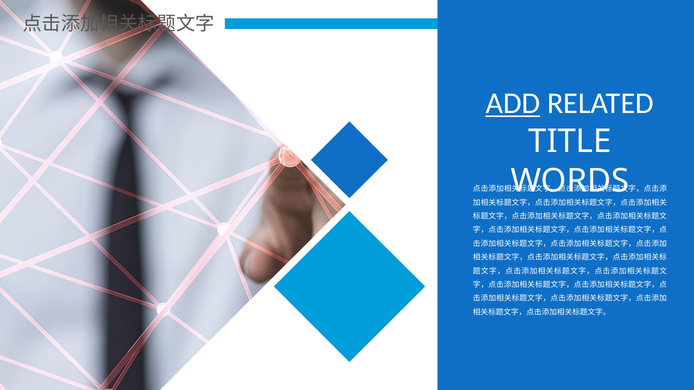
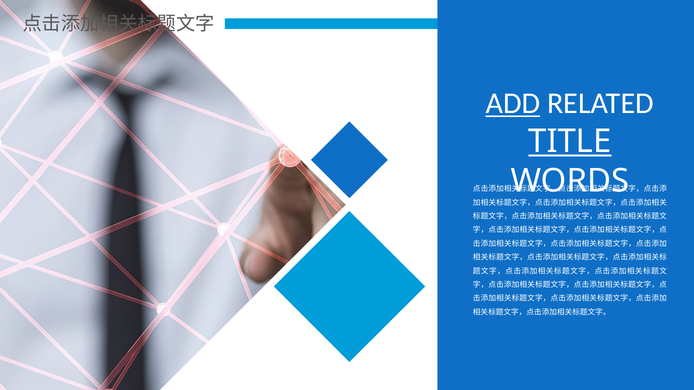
TITLE underline: none -> present
